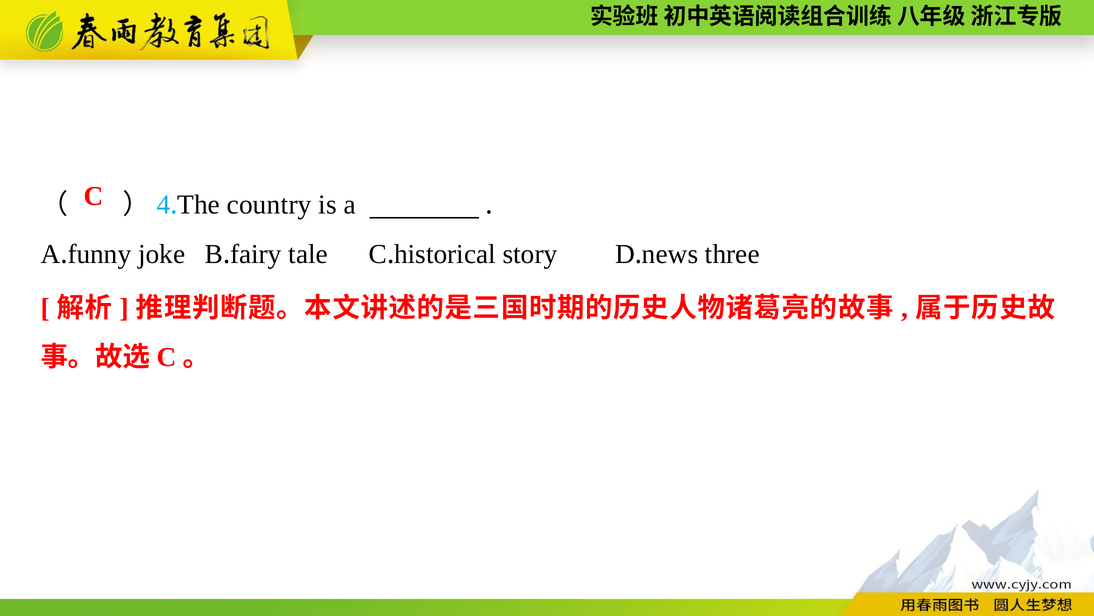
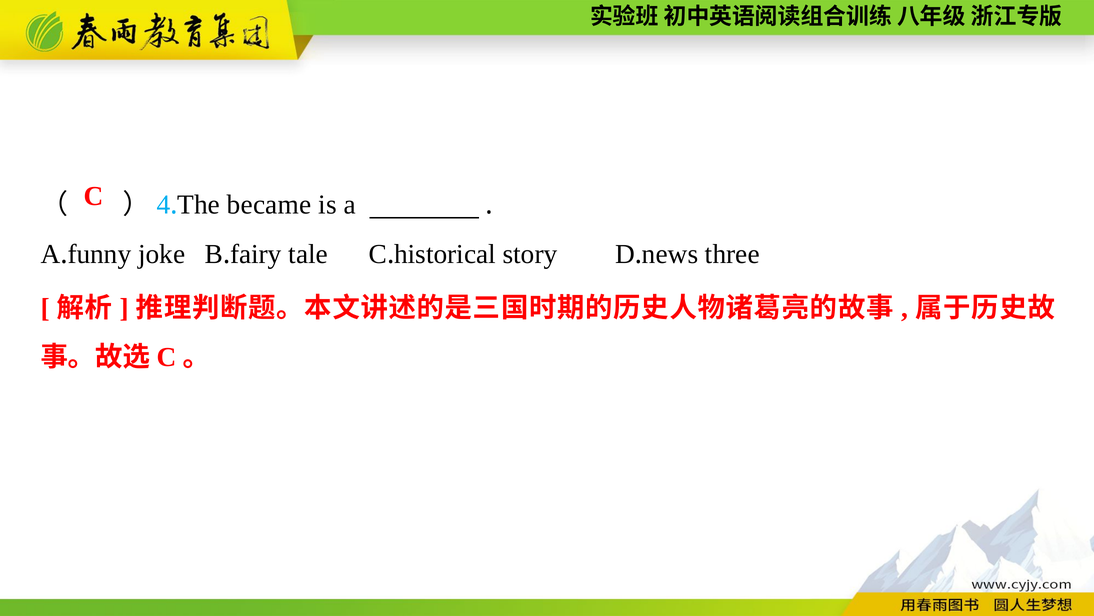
country: country -> became
